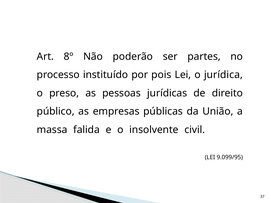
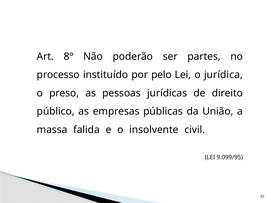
pois: pois -> pelo
